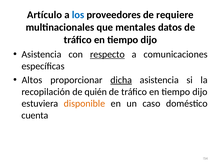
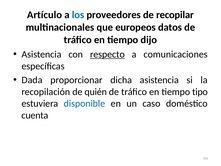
requiere: requiere -> recopilar
mentales: mentales -> europeos
Altos: Altos -> Dada
dicha underline: present -> none
dijo at (200, 92): dijo -> tipo
disponible colour: orange -> blue
